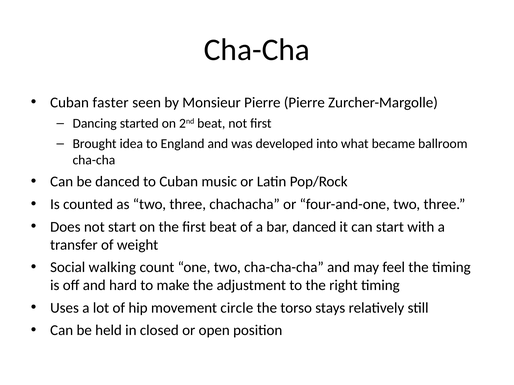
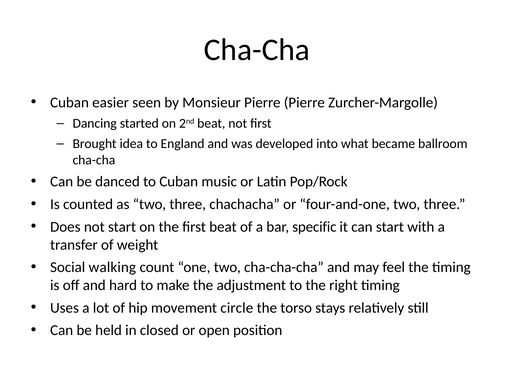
faster: faster -> easier
bar danced: danced -> specific
